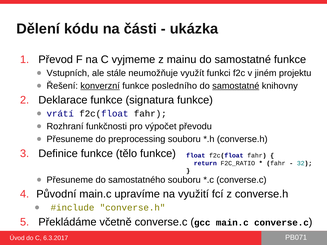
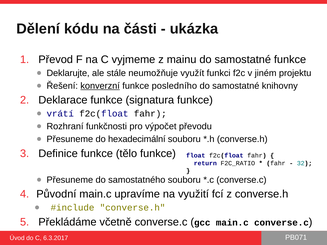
Vstupních: Vstupních -> Deklarujte
samostatné at (236, 86) underline: present -> none
preprocessing: preprocessing -> hexadecimální
